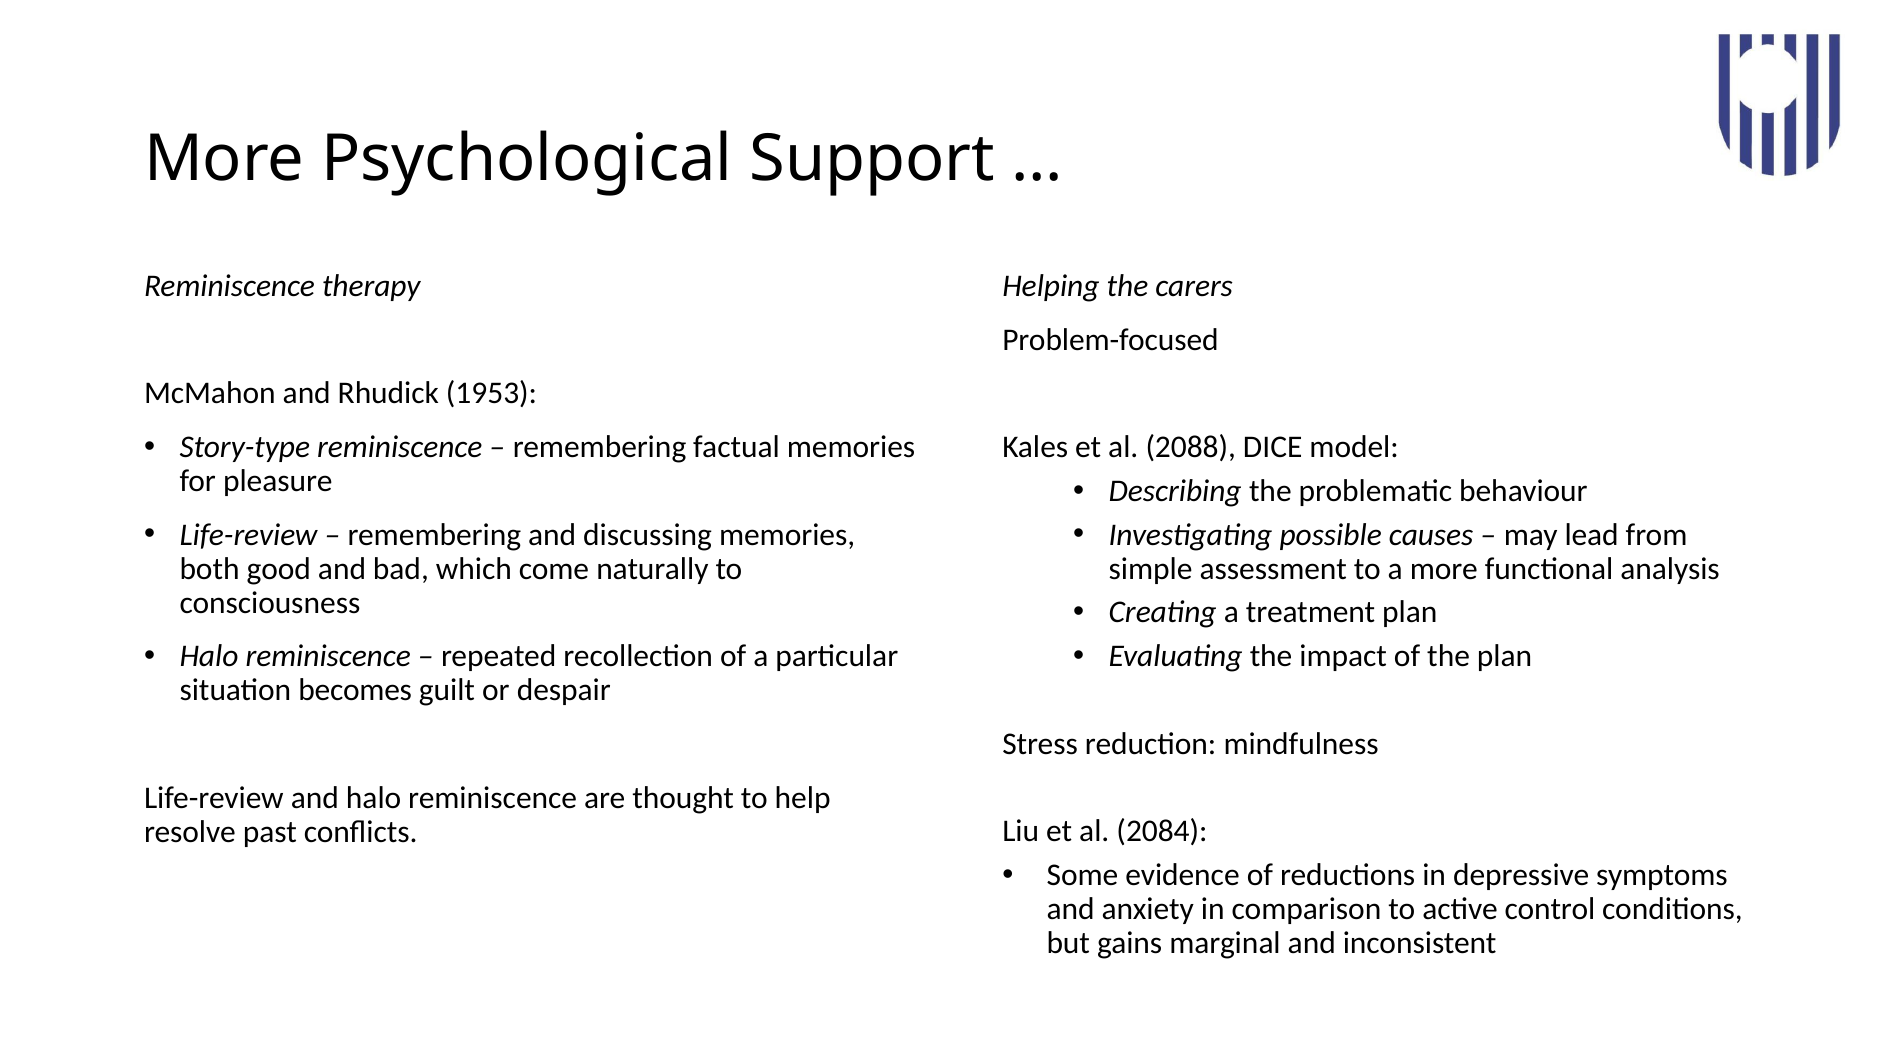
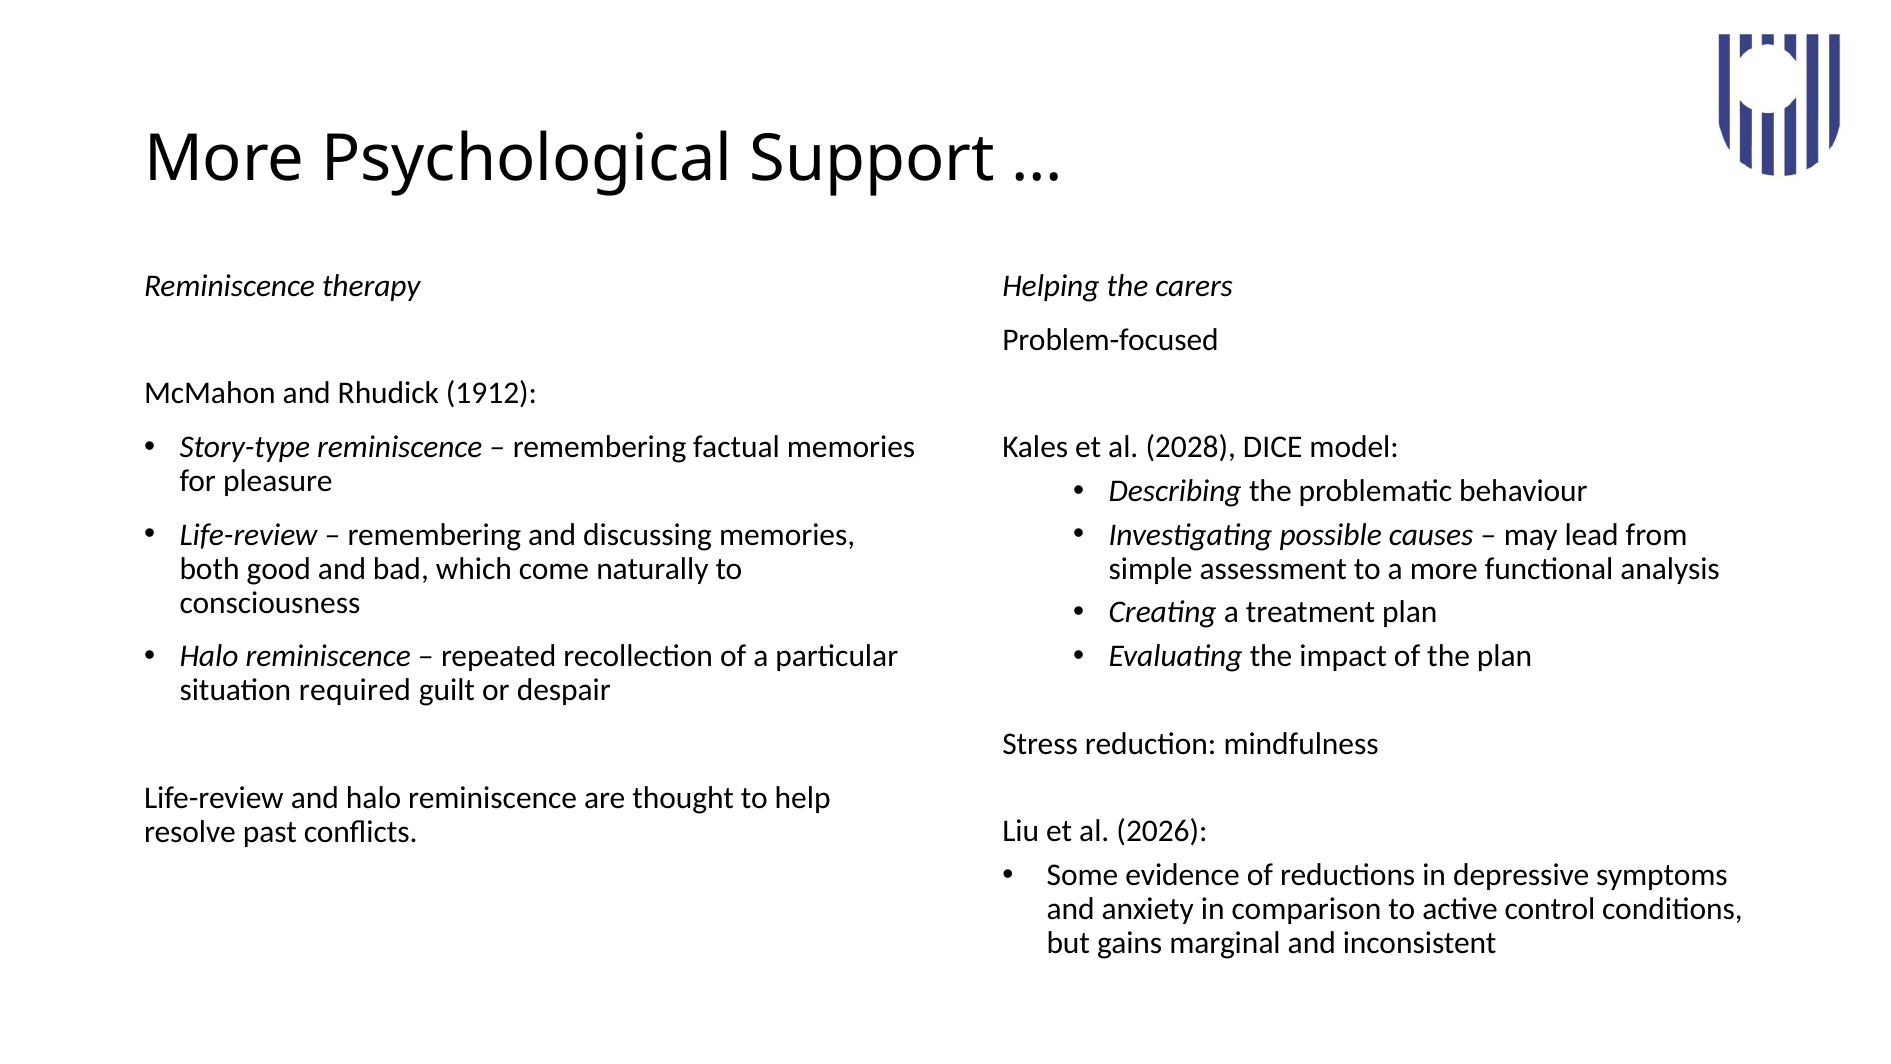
1953: 1953 -> 1912
2088: 2088 -> 2028
becomes: becomes -> required
2084: 2084 -> 2026
